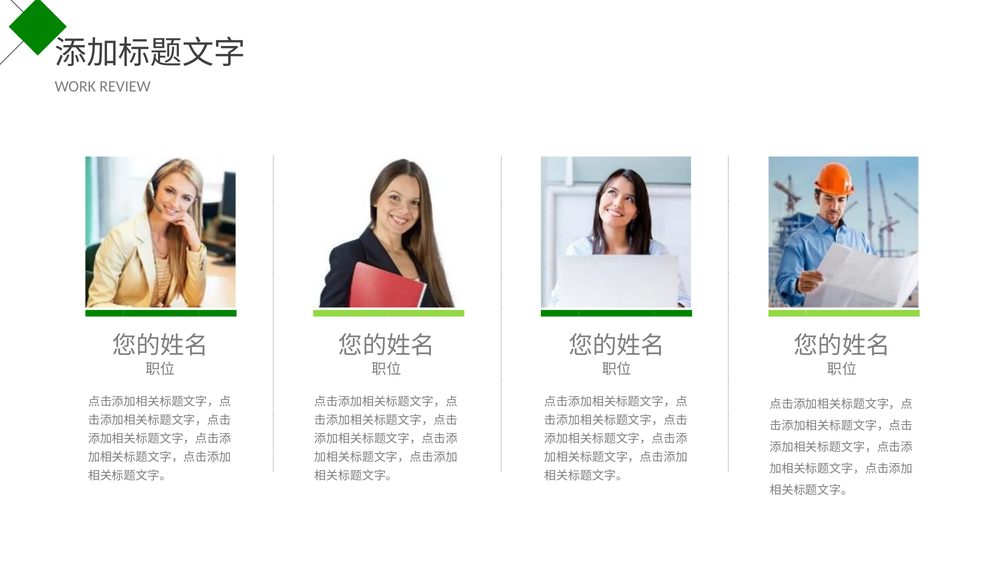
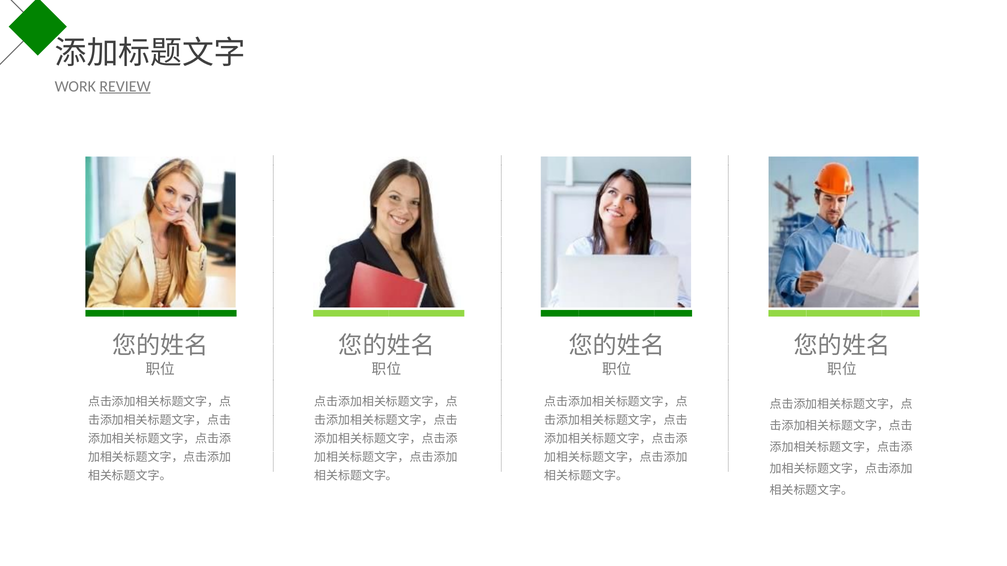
REVIEW underline: none -> present
